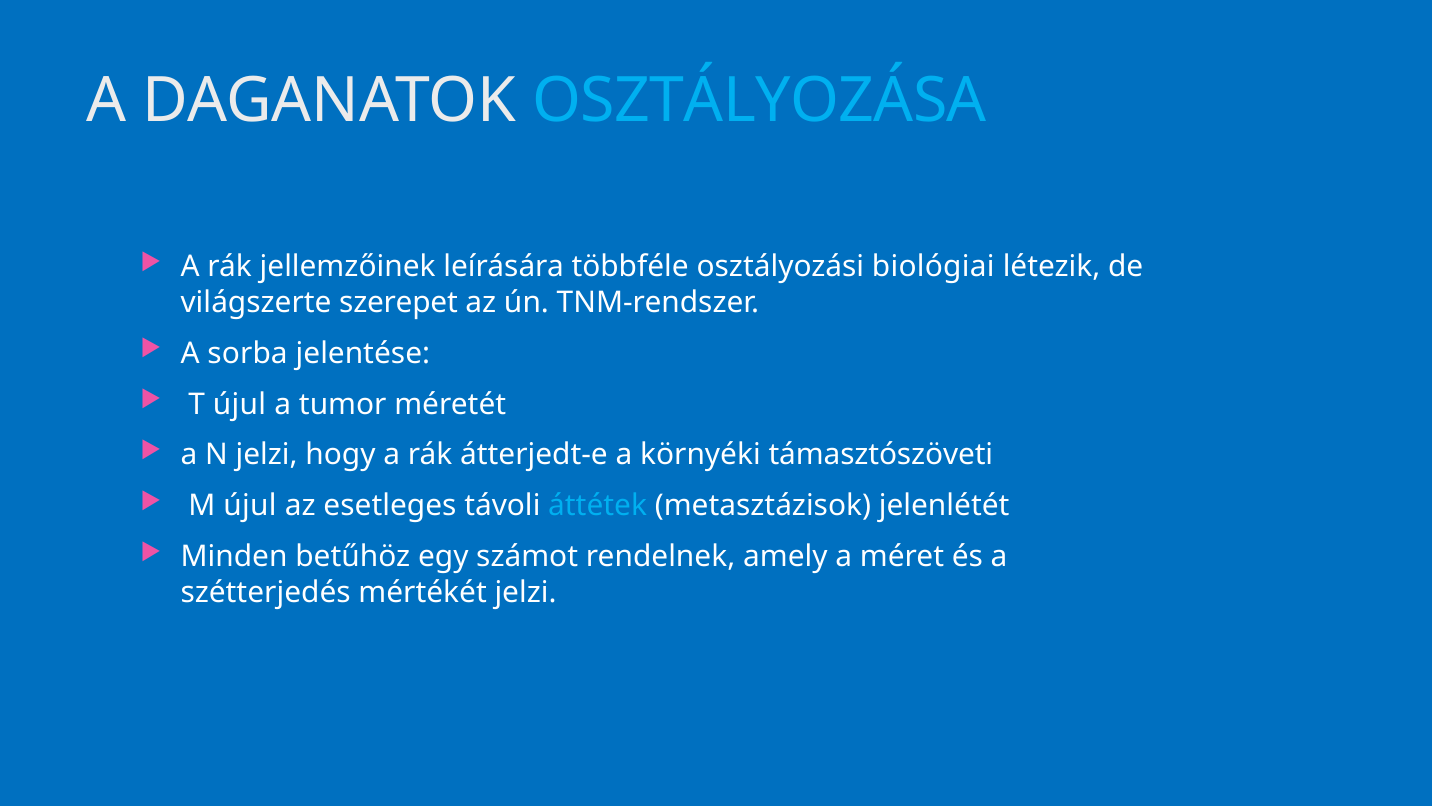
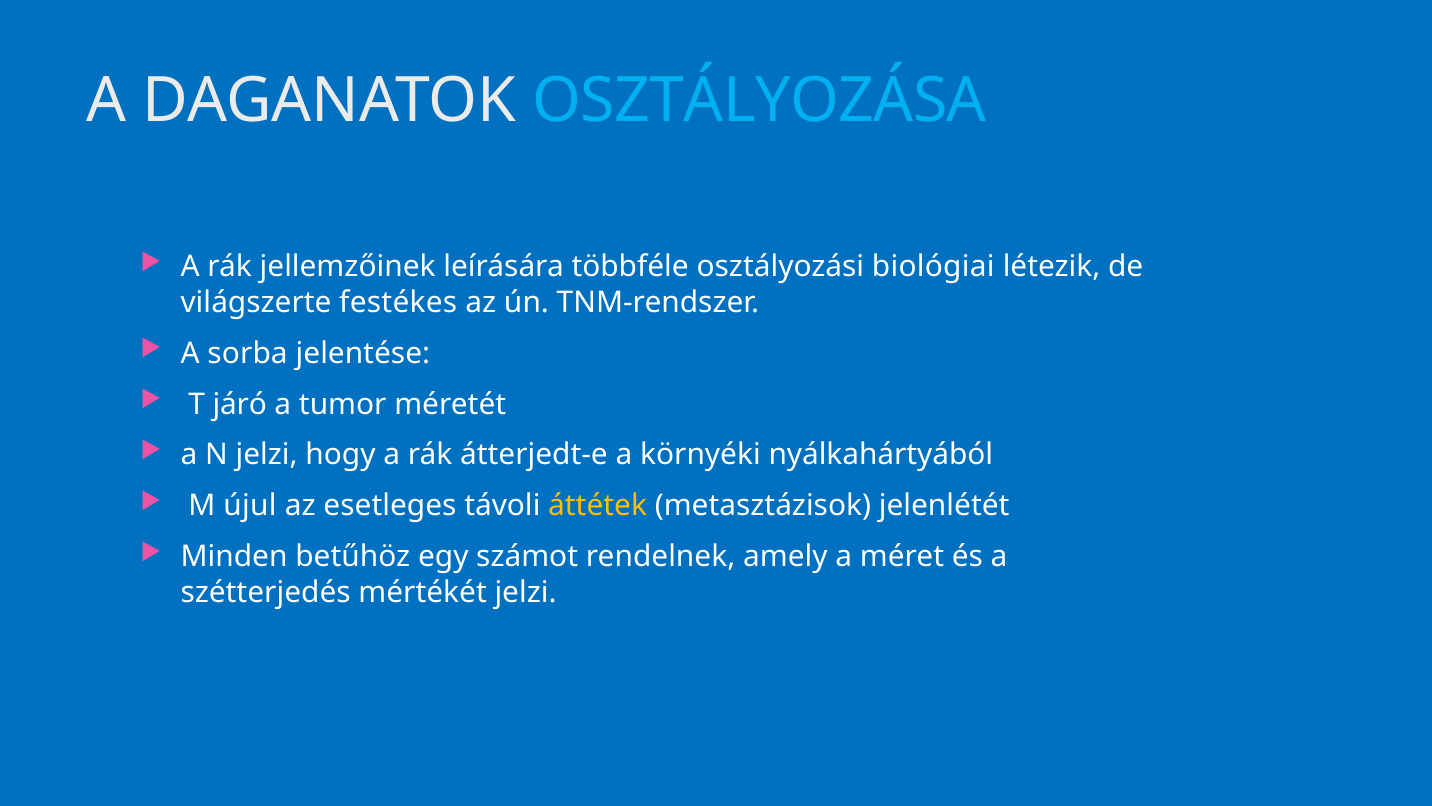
szerepet: szerepet -> festékes
T újul: újul -> járó
támasztószöveti: támasztószöveti -> nyálkahártyából
áttétek colour: light blue -> yellow
